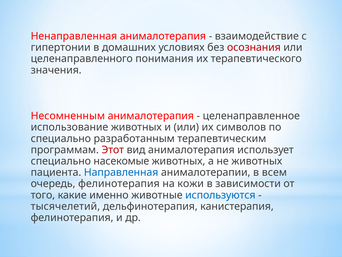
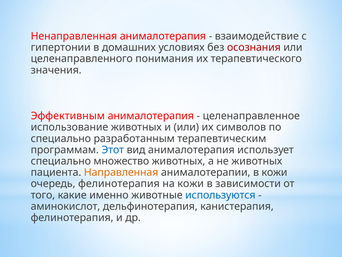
Несомненным: Несомненным -> Эффективным
Этот colour: red -> blue
насекомые: насекомые -> множество
Направленная colour: blue -> orange
в всем: всем -> кожи
тысячелетий: тысячелетий -> аминокислот
